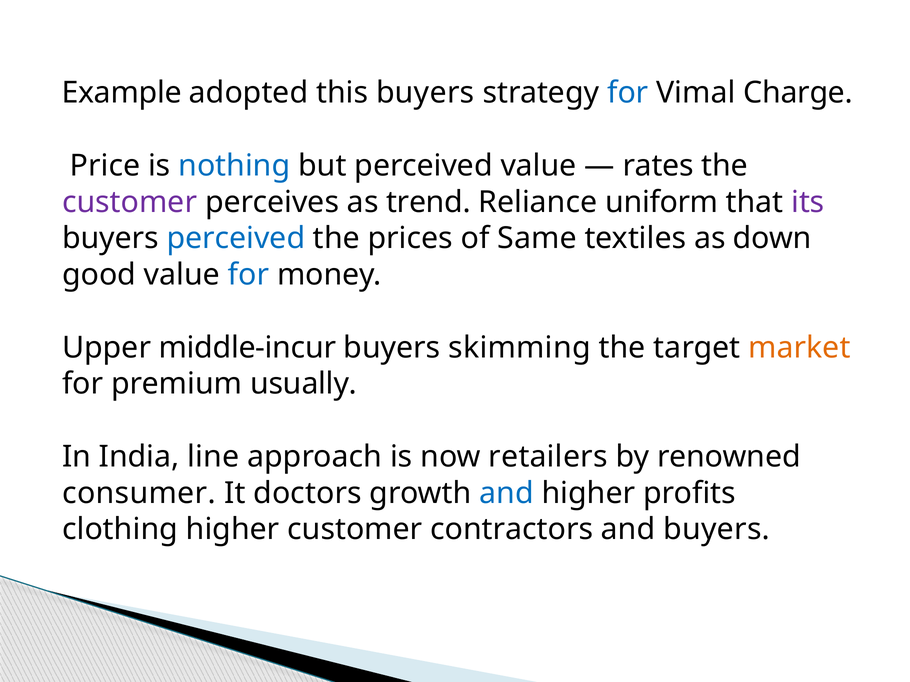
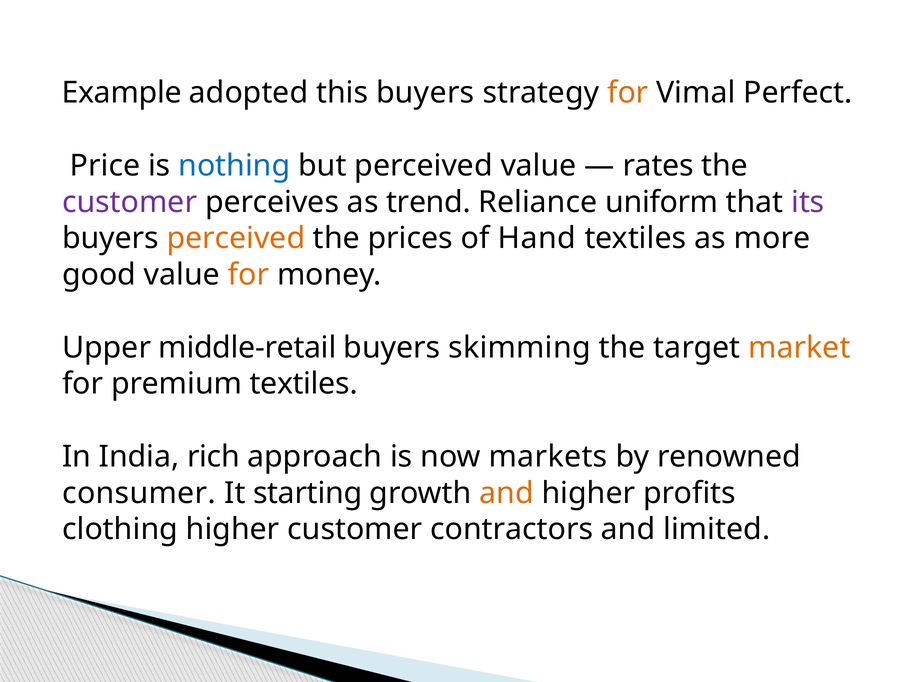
for at (628, 93) colour: blue -> orange
Charge: Charge -> Perfect
perceived at (236, 239) colour: blue -> orange
Same: Same -> Hand
down: down -> more
for at (248, 275) colour: blue -> orange
middle-incur: middle-incur -> middle-retail
premium usually: usually -> textiles
line: line -> rich
retailers: retailers -> markets
doctors: doctors -> starting
and at (507, 493) colour: blue -> orange
and buyers: buyers -> limited
